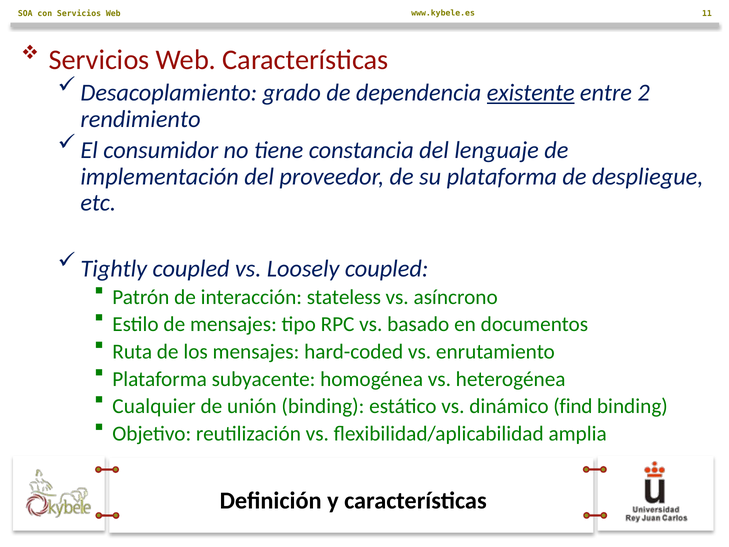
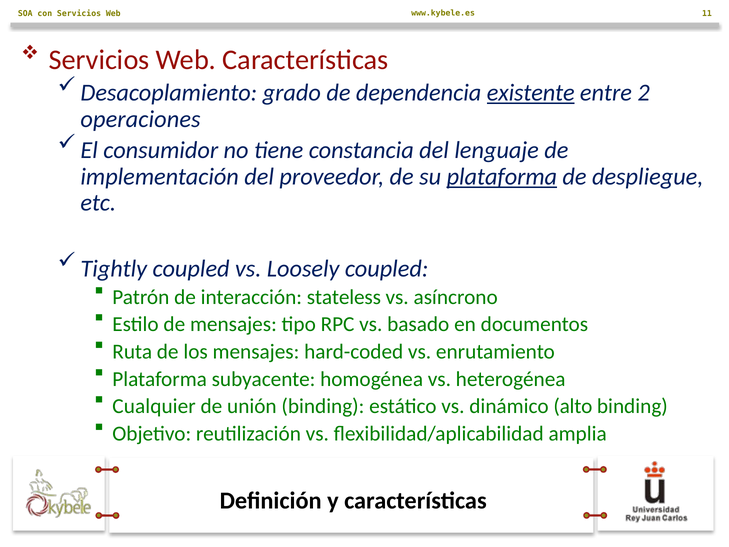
rendimiento: rendimiento -> operaciones
plataforma at (502, 177) underline: none -> present
find: find -> alto
